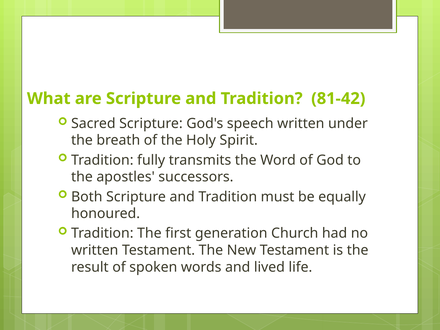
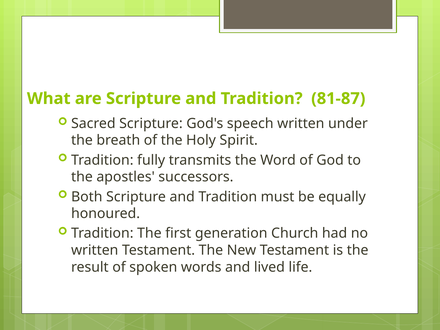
81-42: 81-42 -> 81-87
